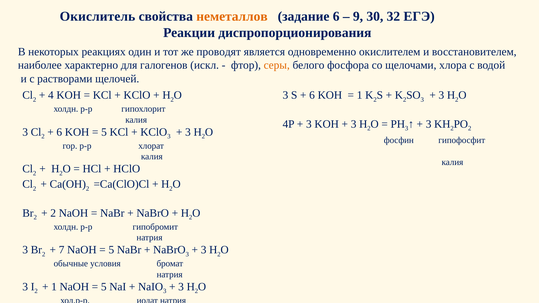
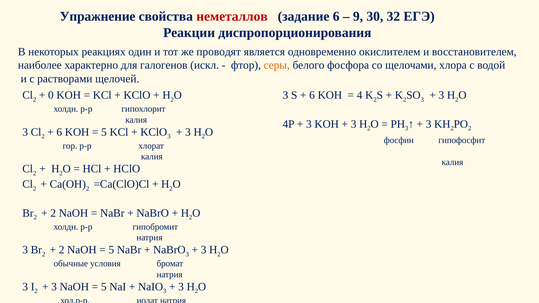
Окислитель: Окислитель -> Упражнение
неметаллов colour: orange -> red
4: 4 -> 0
1 at (360, 95): 1 -> 4
7 at (62, 250): 7 -> 2
1 at (54, 287): 1 -> 3
